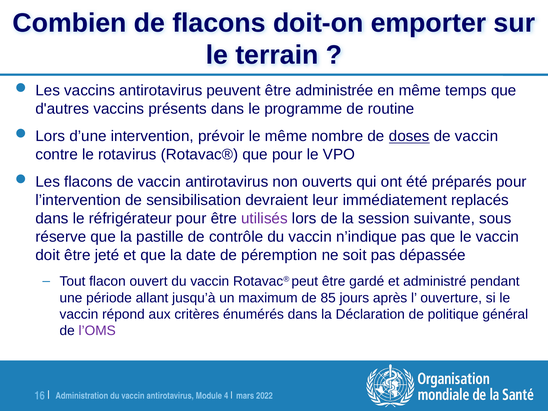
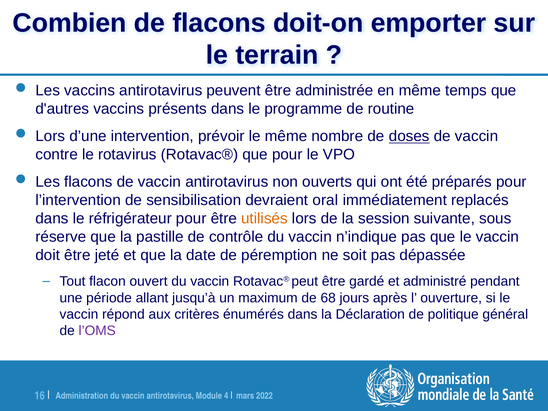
leur: leur -> oral
utilisés colour: purple -> orange
85: 85 -> 68
